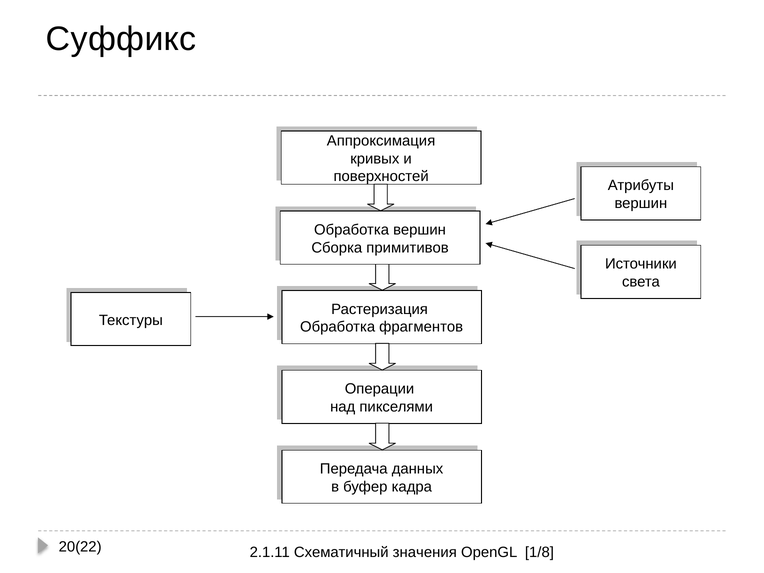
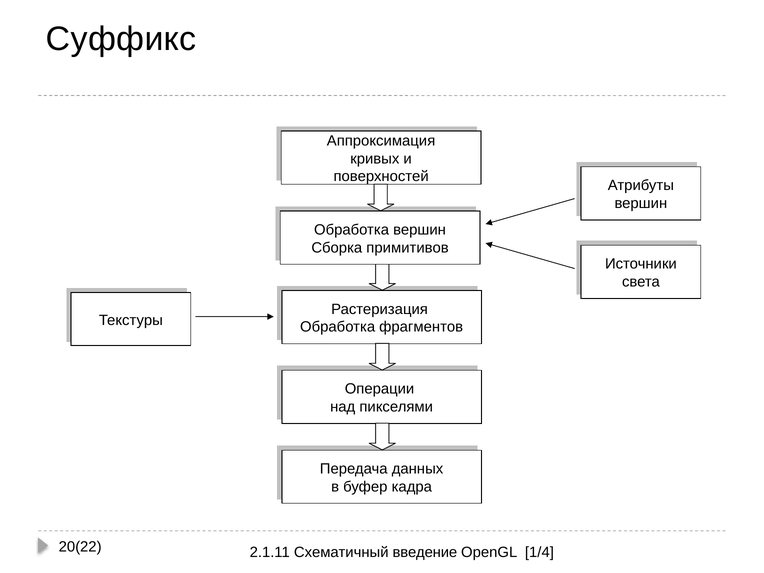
значения: значения -> введение
1/8: 1/8 -> 1/4
